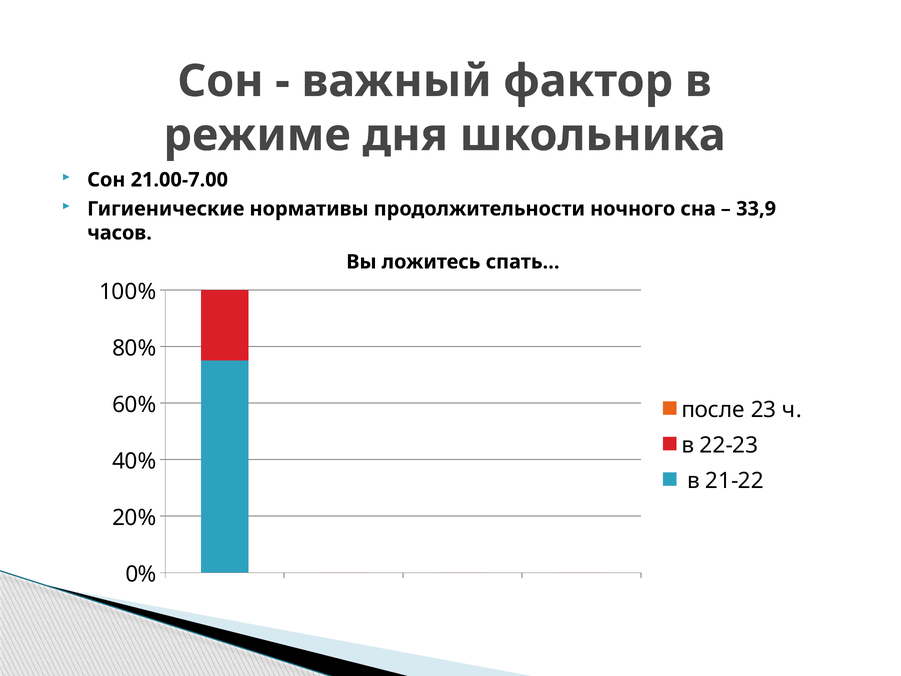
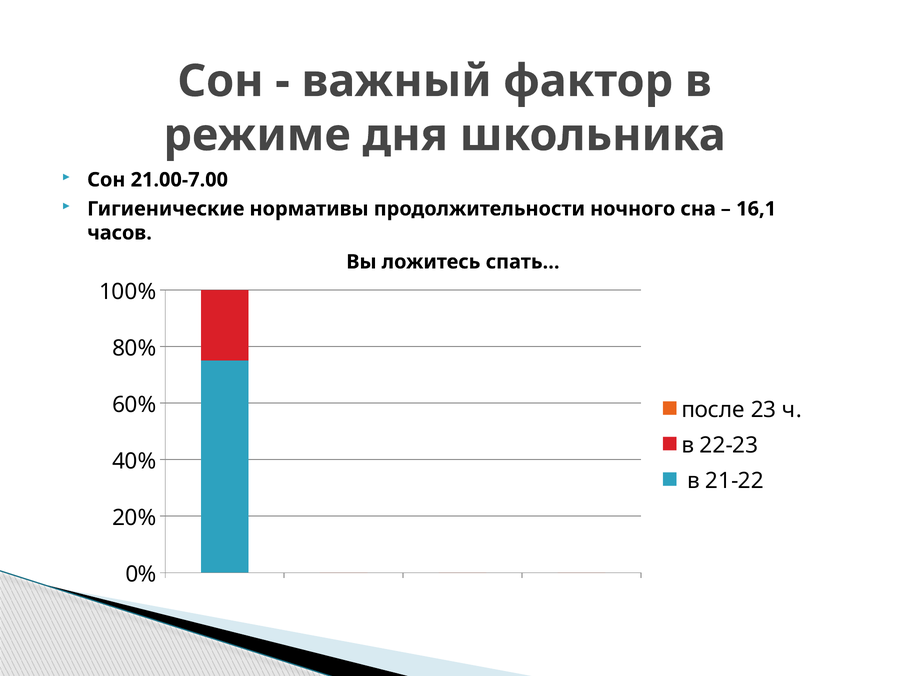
33,9: 33,9 -> 16,1
